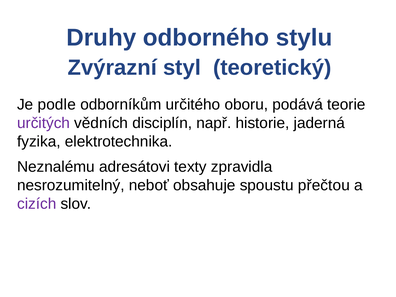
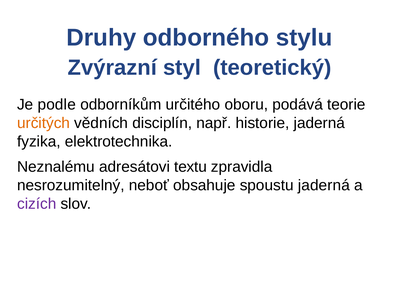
určitých colour: purple -> orange
texty: texty -> textu
spoustu přečtou: přečtou -> jaderná
